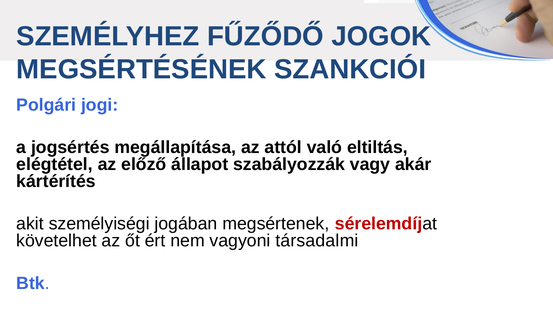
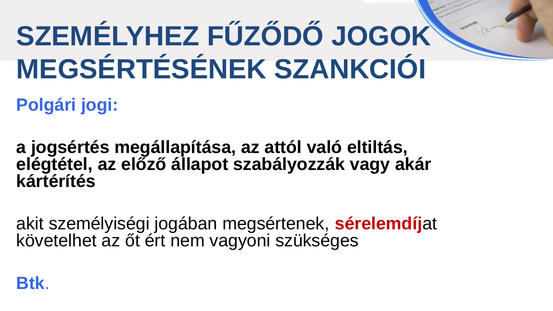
társadalmi: társadalmi -> szükséges
